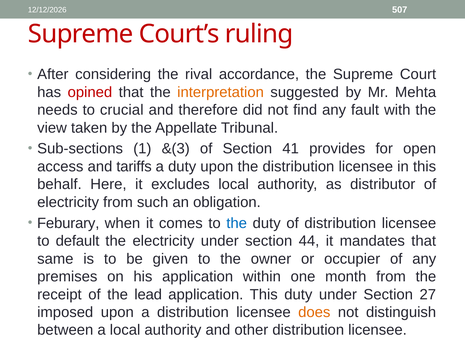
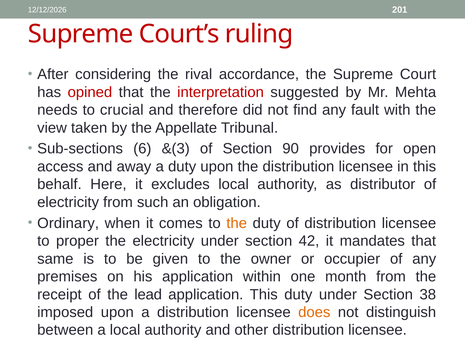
507: 507 -> 201
interpretation colour: orange -> red
1: 1 -> 6
41: 41 -> 90
tariffs: tariffs -> away
Feburary: Feburary -> Ordinary
the at (237, 223) colour: blue -> orange
default: default -> proper
44: 44 -> 42
27: 27 -> 38
